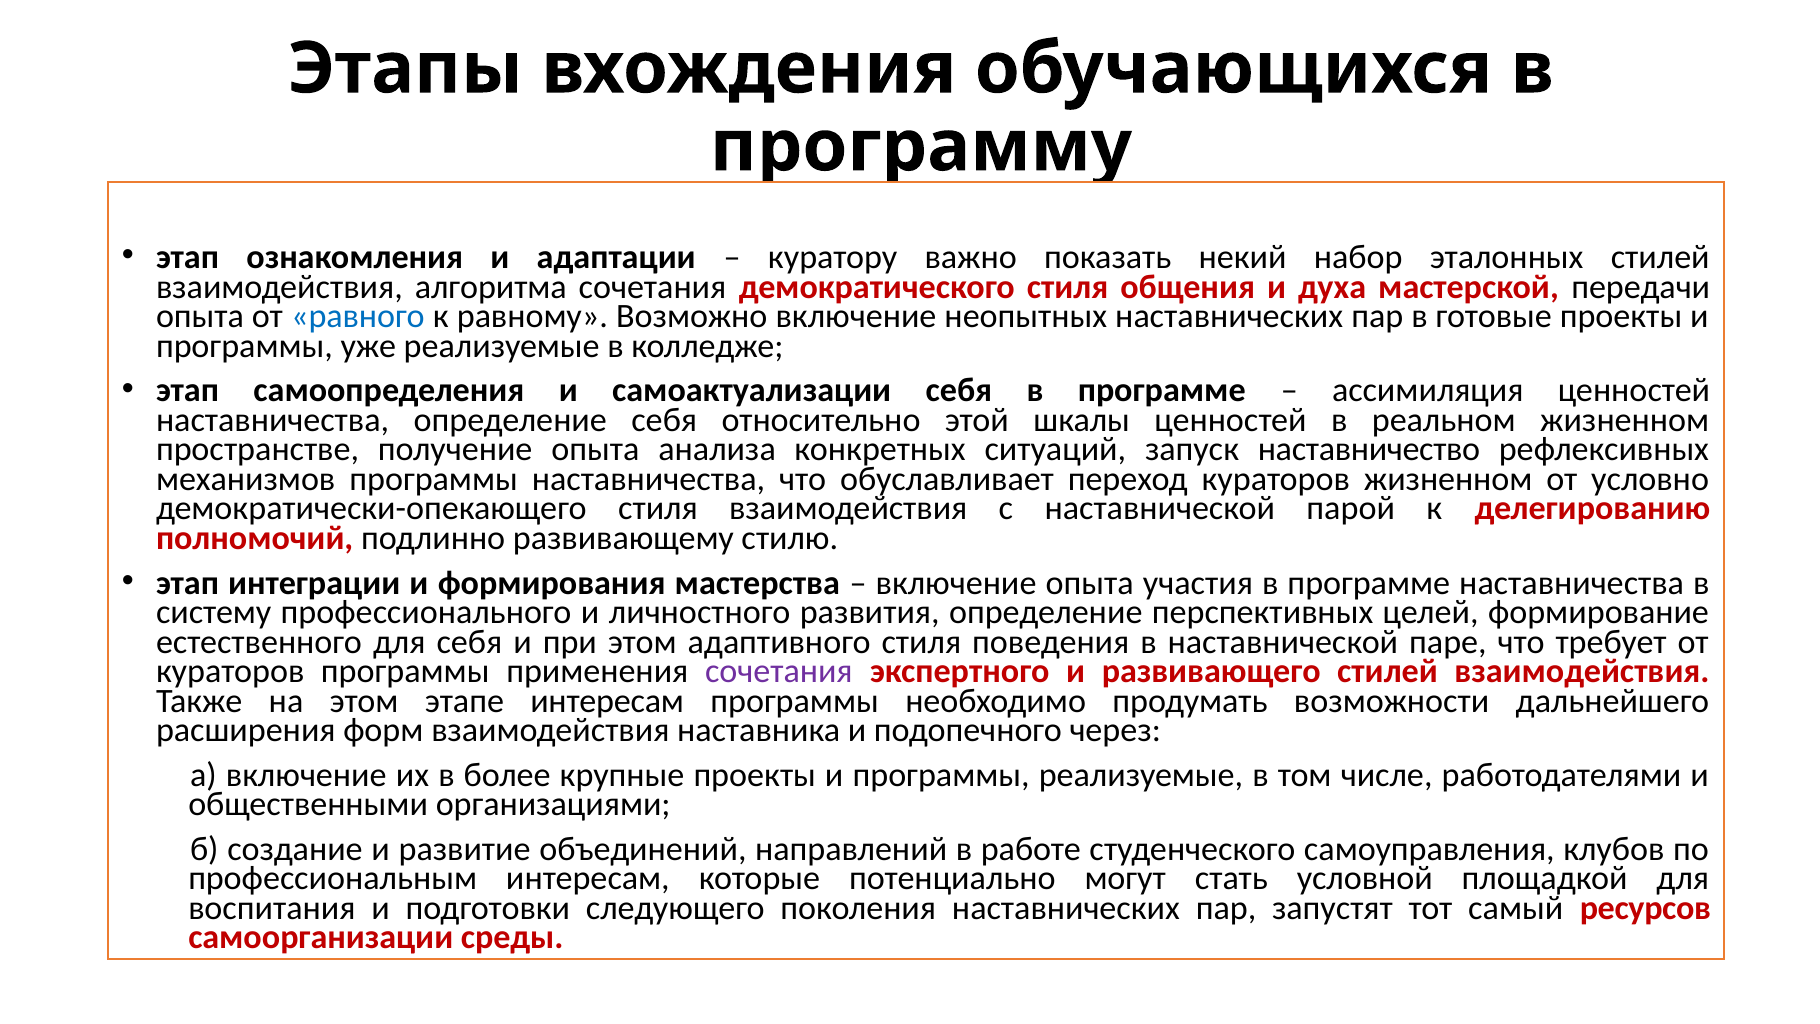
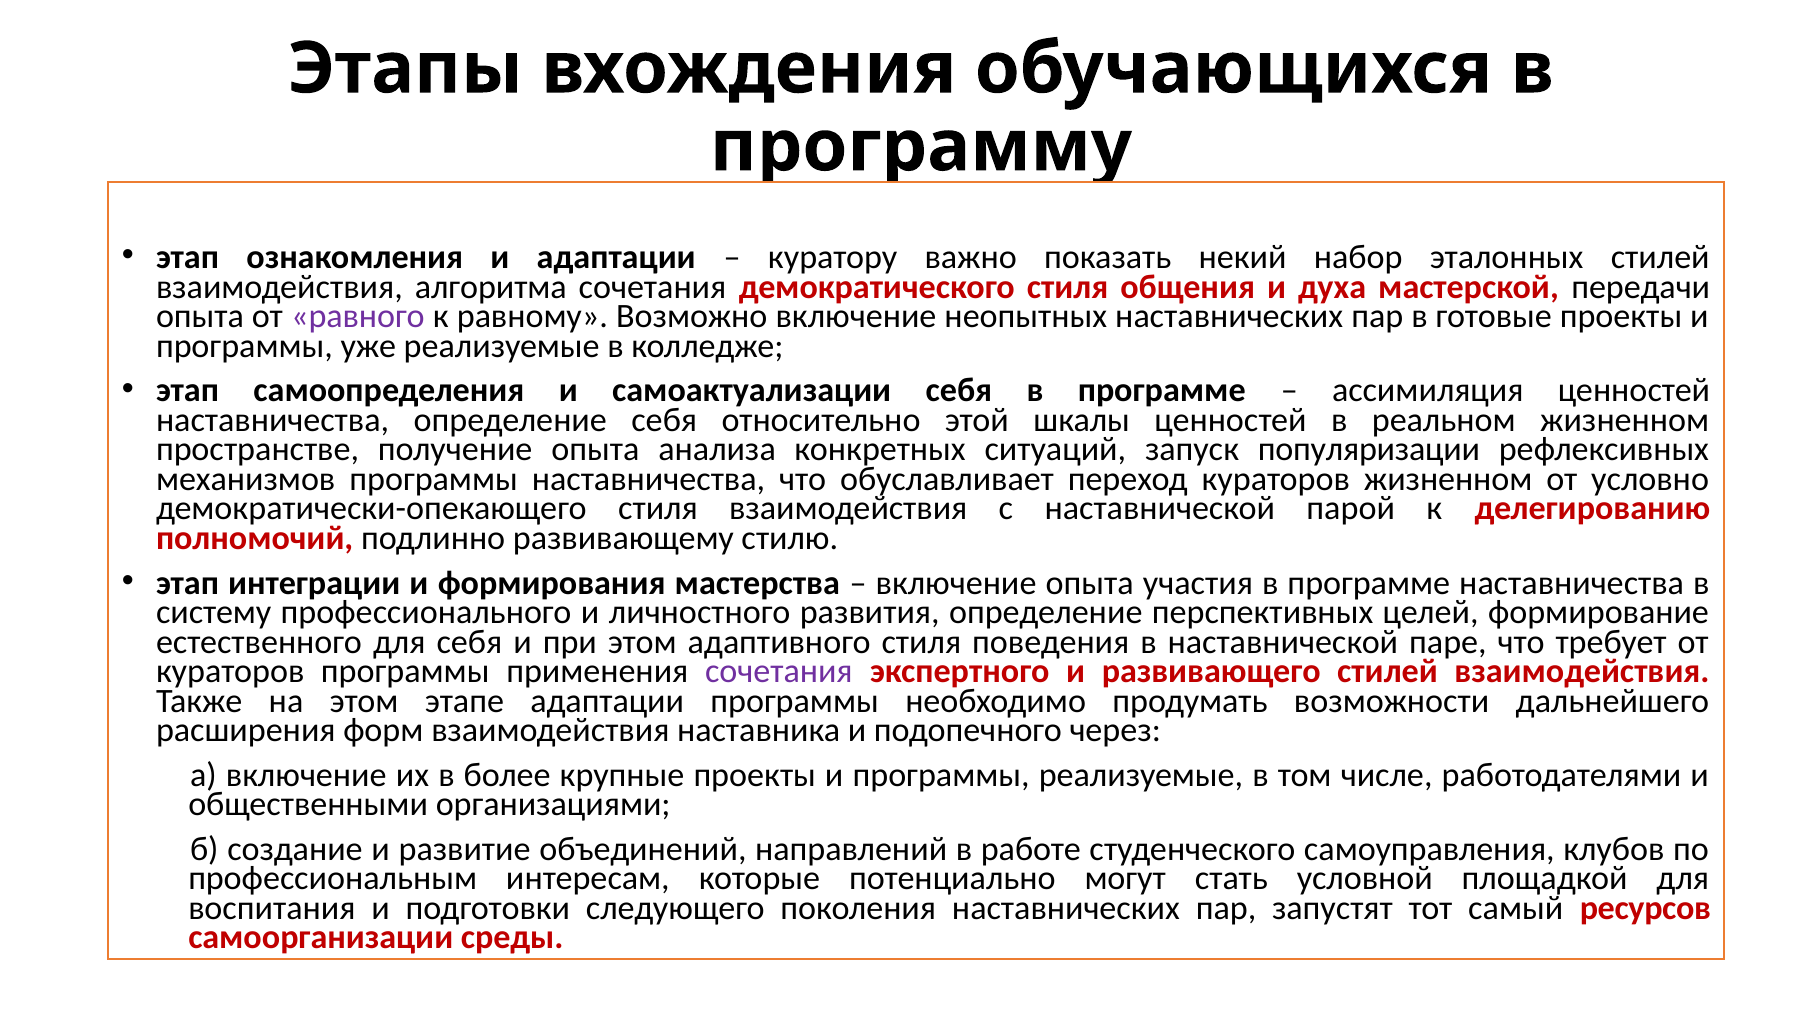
равного colour: blue -> purple
наставничество: наставничество -> популяризации
этапе интересам: интересам -> адаптации
